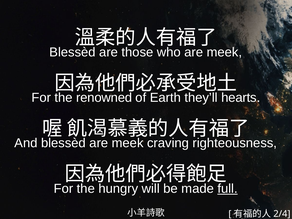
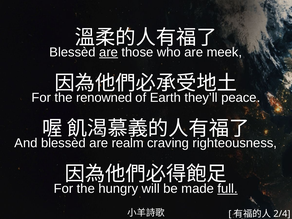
are at (109, 52) underline: none -> present
hearts: hearts -> peace
blessèd are meek: meek -> realm
